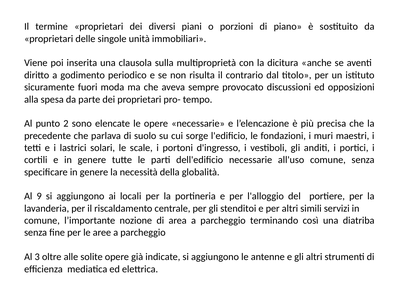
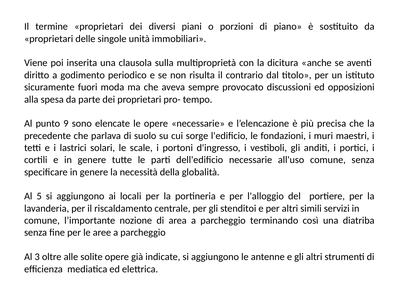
2: 2 -> 9
9: 9 -> 5
